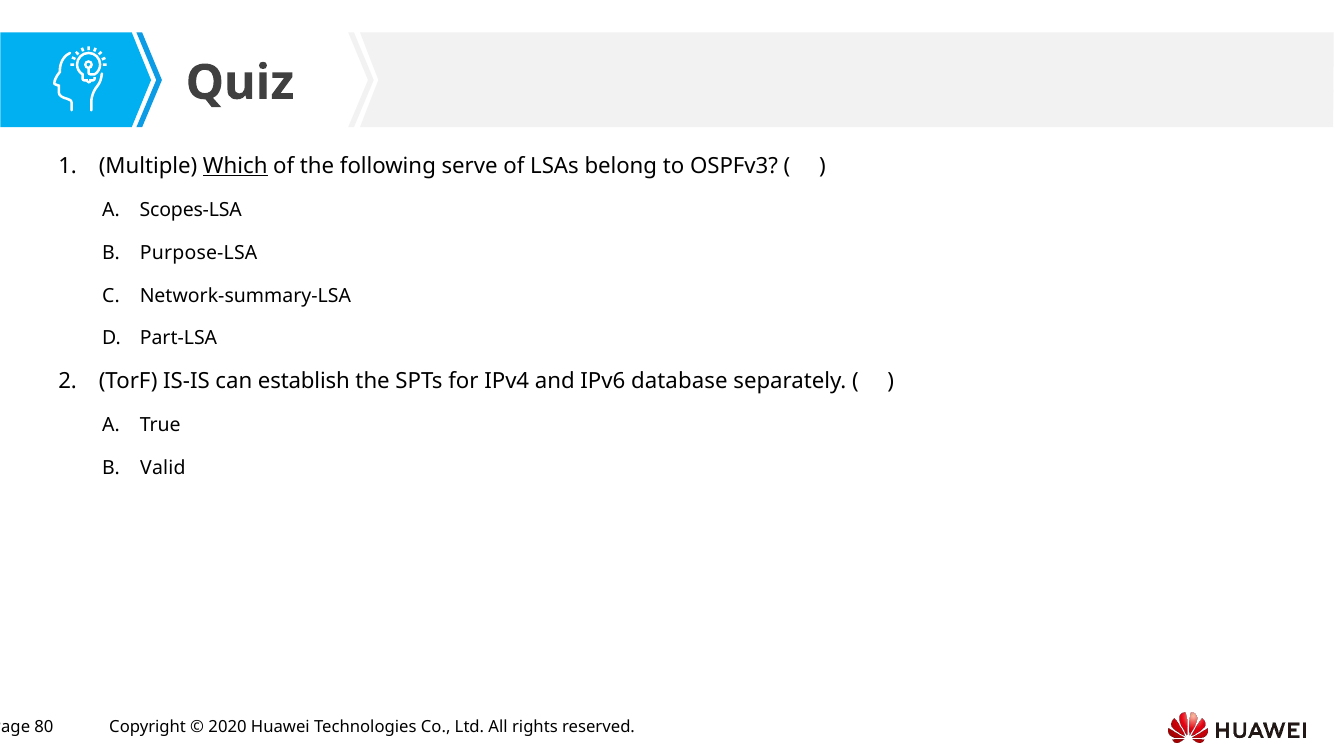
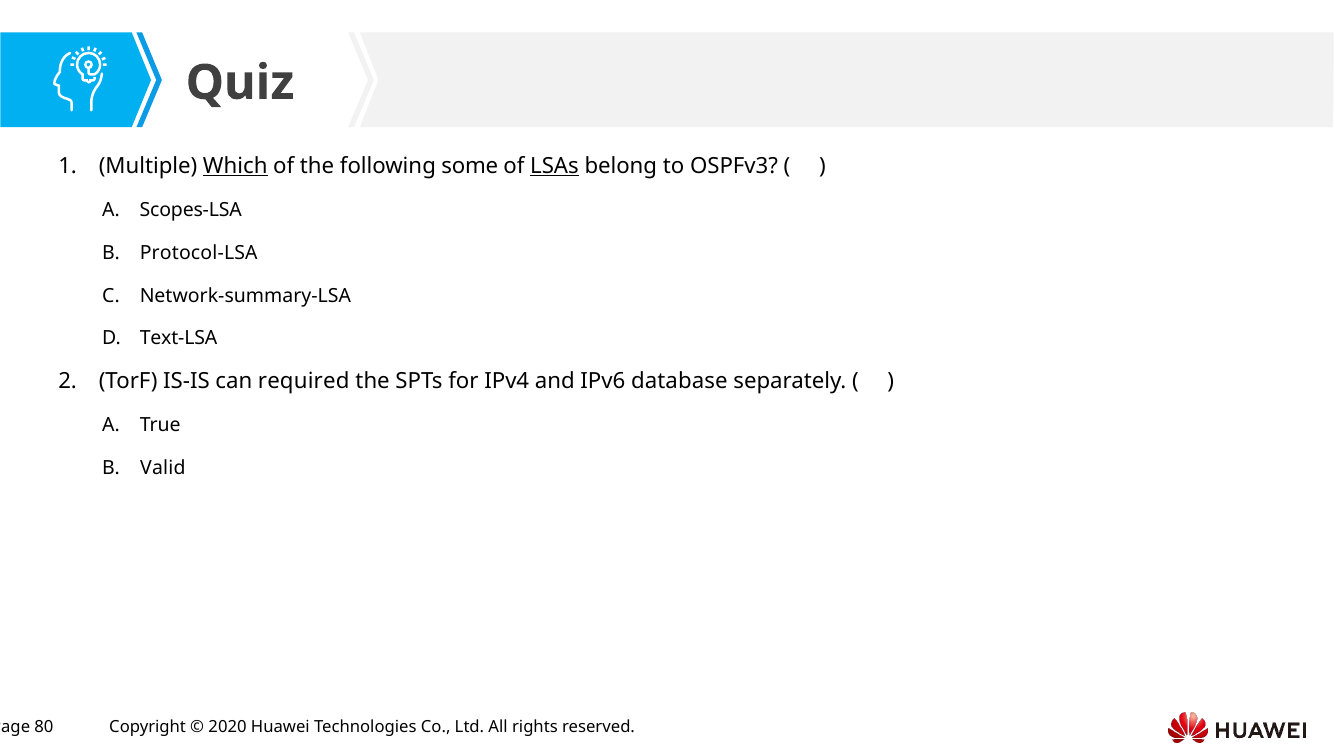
serve: serve -> some
LSAs underline: none -> present
Purpose-LSA: Purpose-LSA -> Protocol-LSA
Part-LSA: Part-LSA -> Text-LSA
establish: establish -> required
